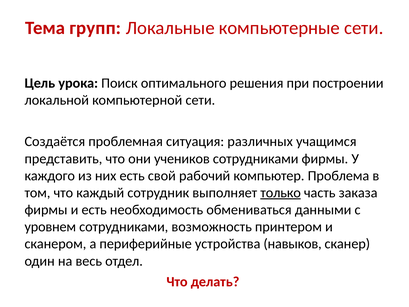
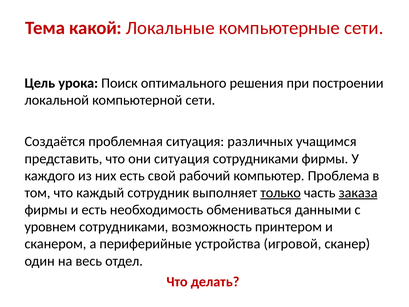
групп: групп -> какой
они учеников: учеников -> ситуация
заказа underline: none -> present
навыков: навыков -> игровой
